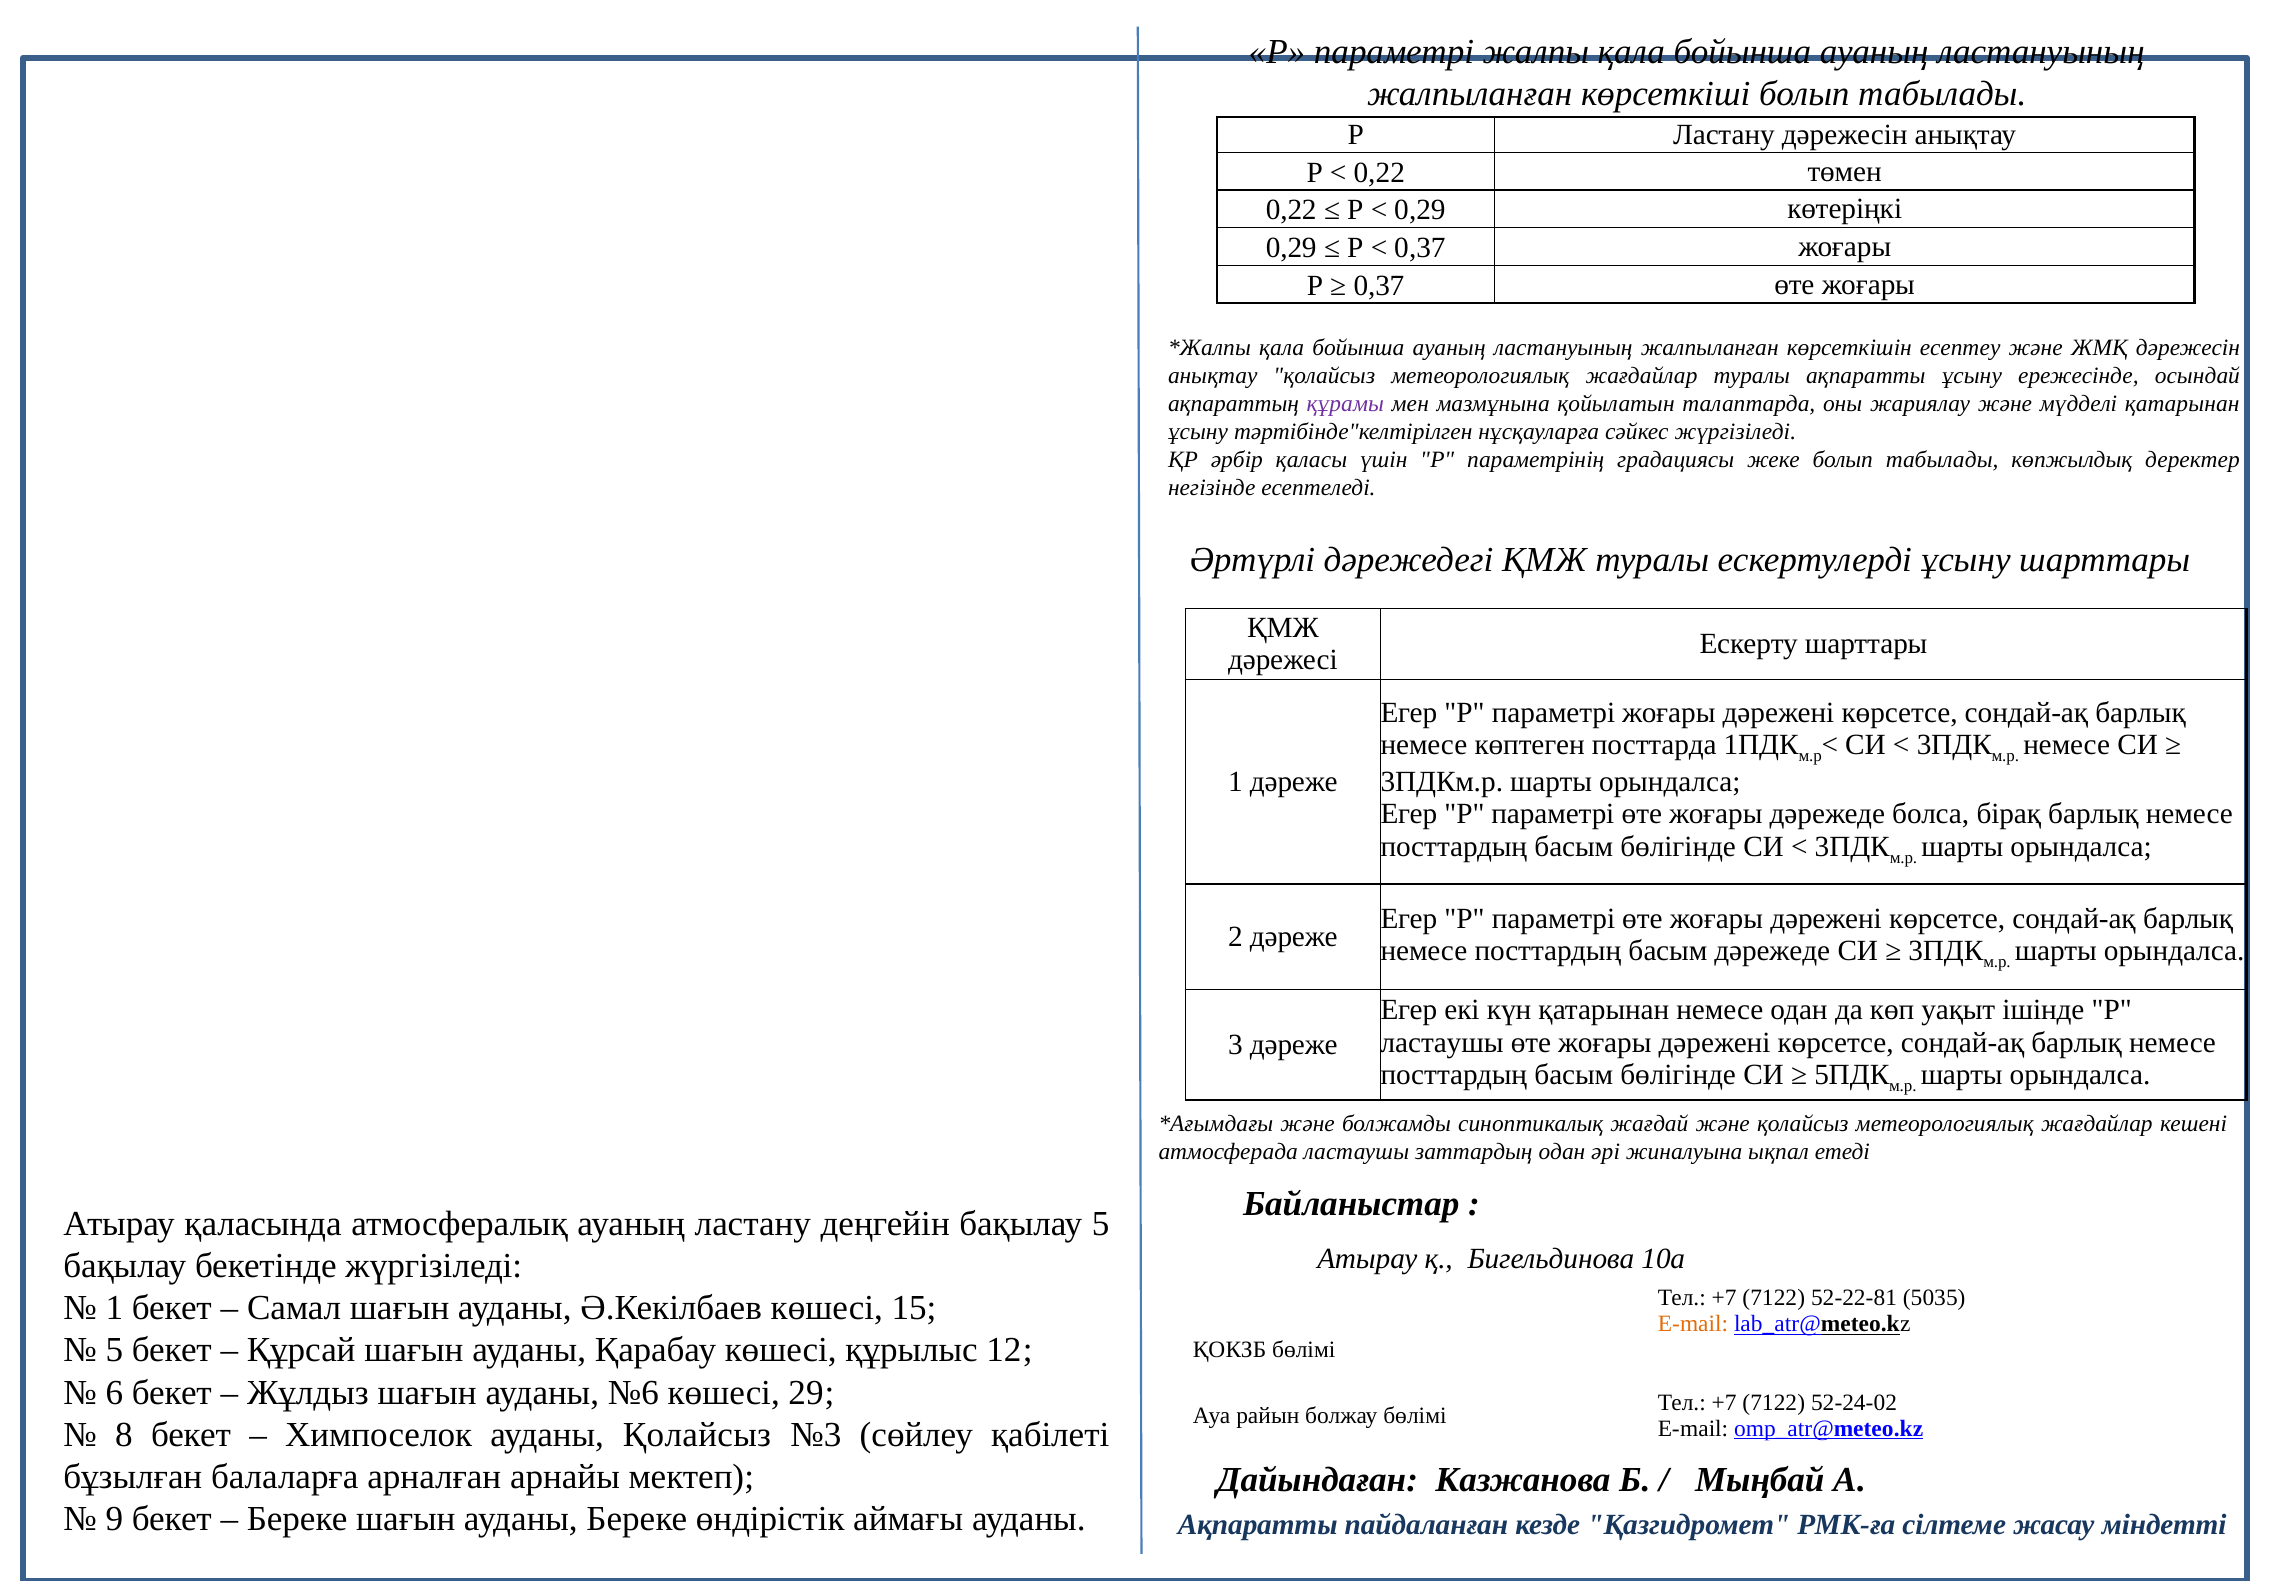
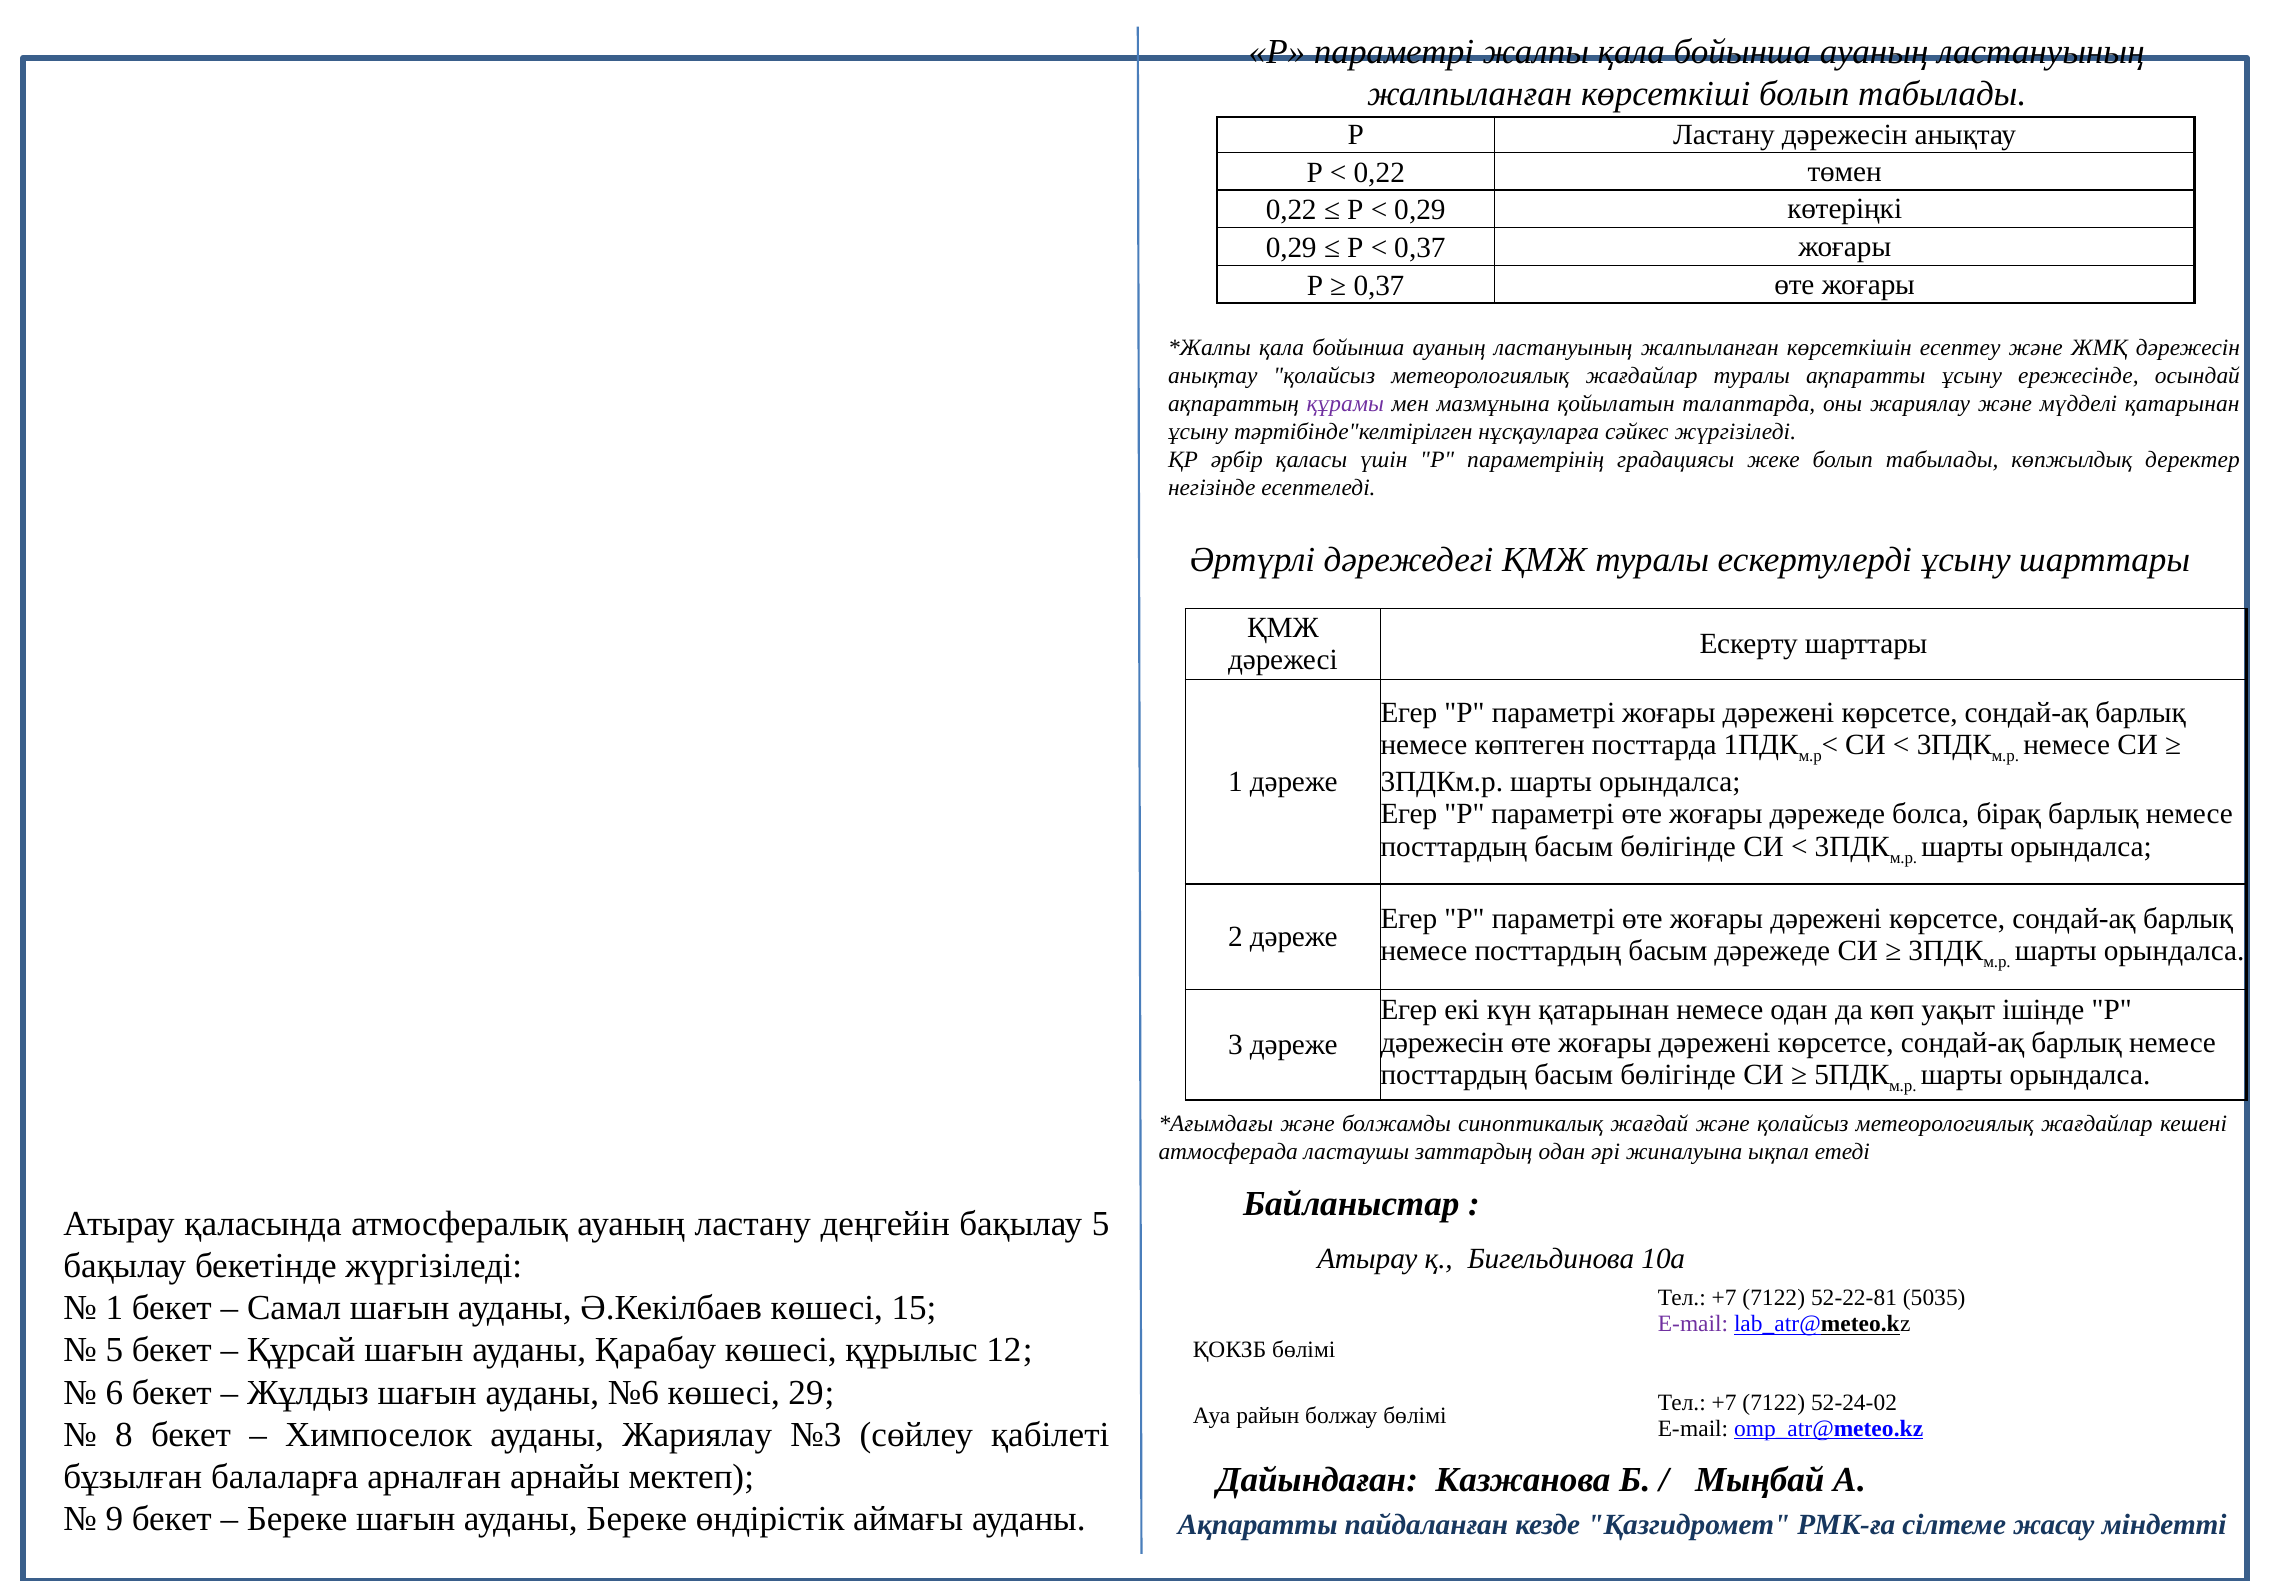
ластаушы at (1442, 1042): ластаушы -> дәрежесін
E-mail at (1693, 1324) colour: orange -> purple
ауданы Қолайсыз: Қолайсыз -> Жариялау
